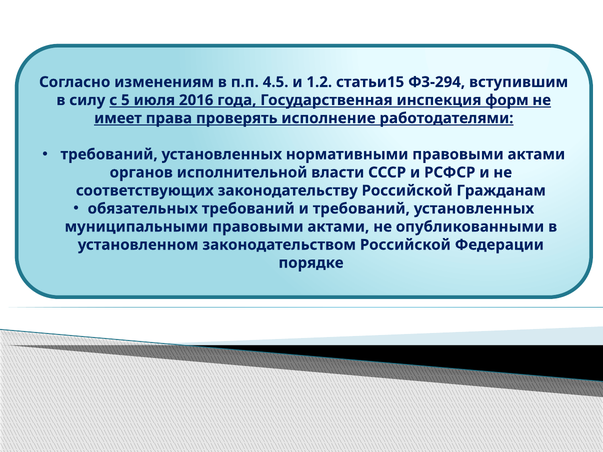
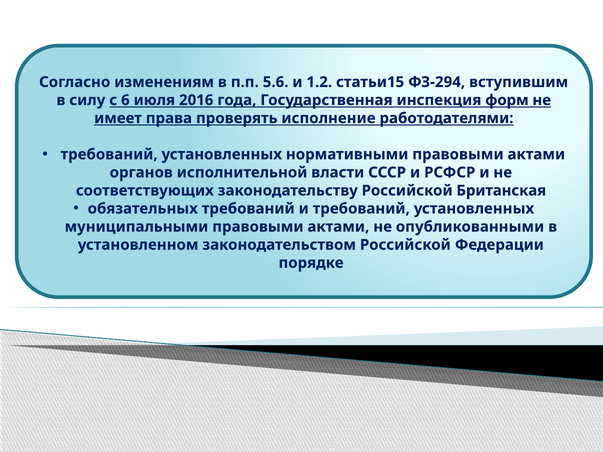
4.5: 4.5 -> 5.6
5: 5 -> 6
Гражданам: Гражданам -> Британская
